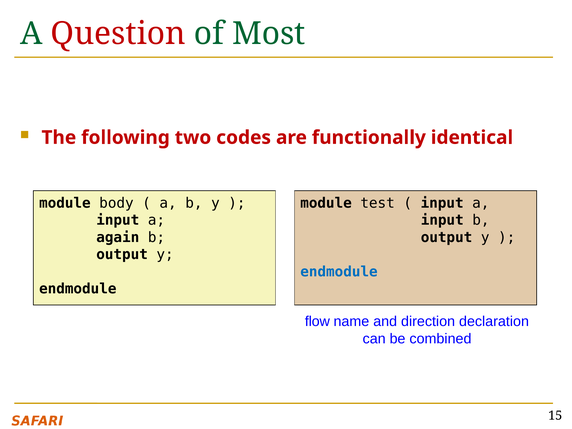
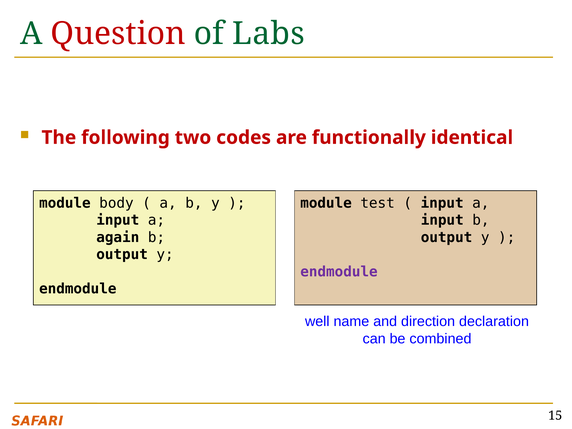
Most: Most -> Labs
endmodule at (339, 272) colour: blue -> purple
flow: flow -> well
